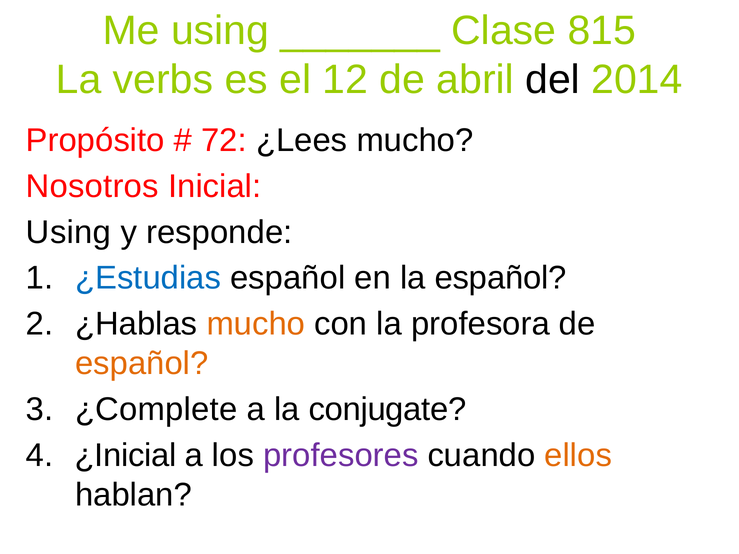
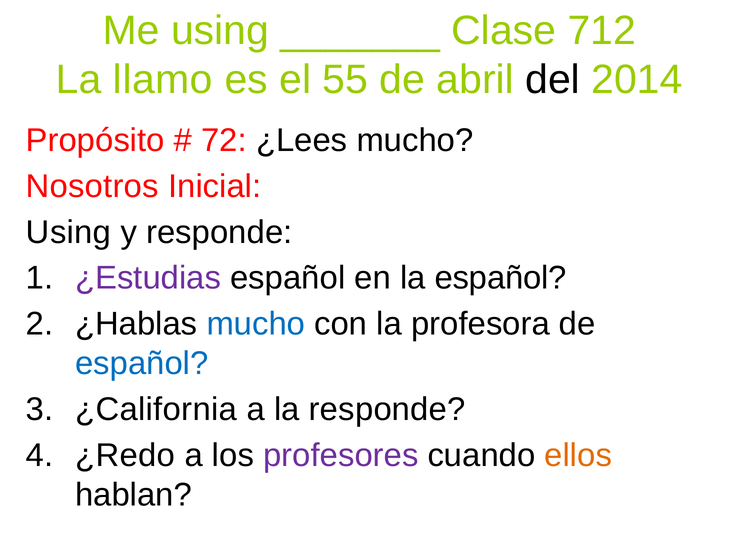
815: 815 -> 712
verbs: verbs -> llamo
12: 12 -> 55
¿Estudias colour: blue -> purple
mucho at (256, 324) colour: orange -> blue
español at (142, 364) colour: orange -> blue
¿Complete: ¿Complete -> ¿California
la conjugate: conjugate -> responde
¿Inicial: ¿Inicial -> ¿Redo
